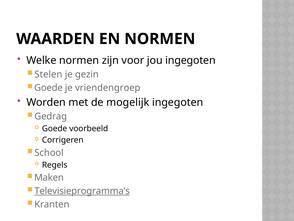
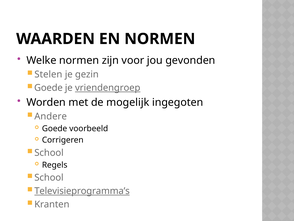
jou ingegoten: ingegoten -> gevonden
vriendengroep underline: none -> present
Gedrag: Gedrag -> Andere
Maken at (49, 177): Maken -> School
